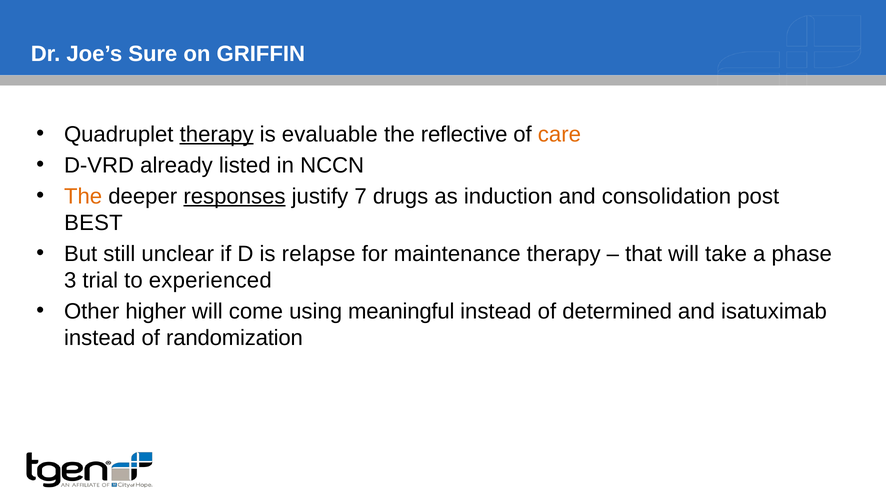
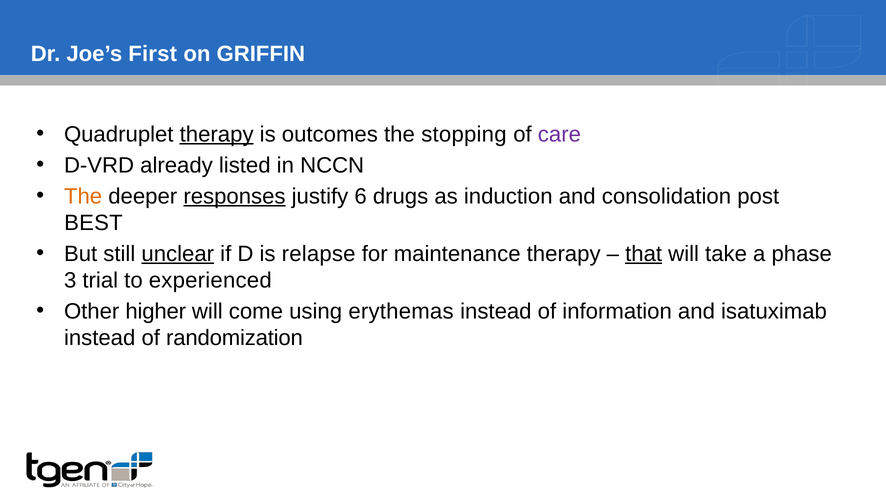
Sure: Sure -> First
evaluable: evaluable -> outcomes
reflective: reflective -> stopping
care colour: orange -> purple
7: 7 -> 6
unclear underline: none -> present
that underline: none -> present
meaningful: meaningful -> erythemas
determined: determined -> information
